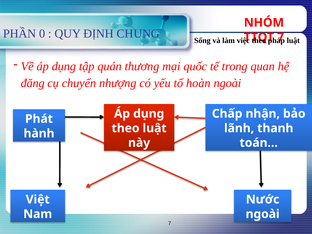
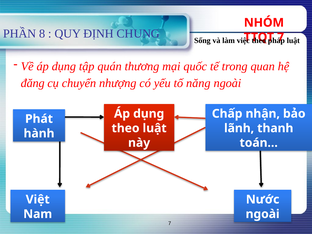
0: 0 -> 8
hoàn: hoàn -> năng
